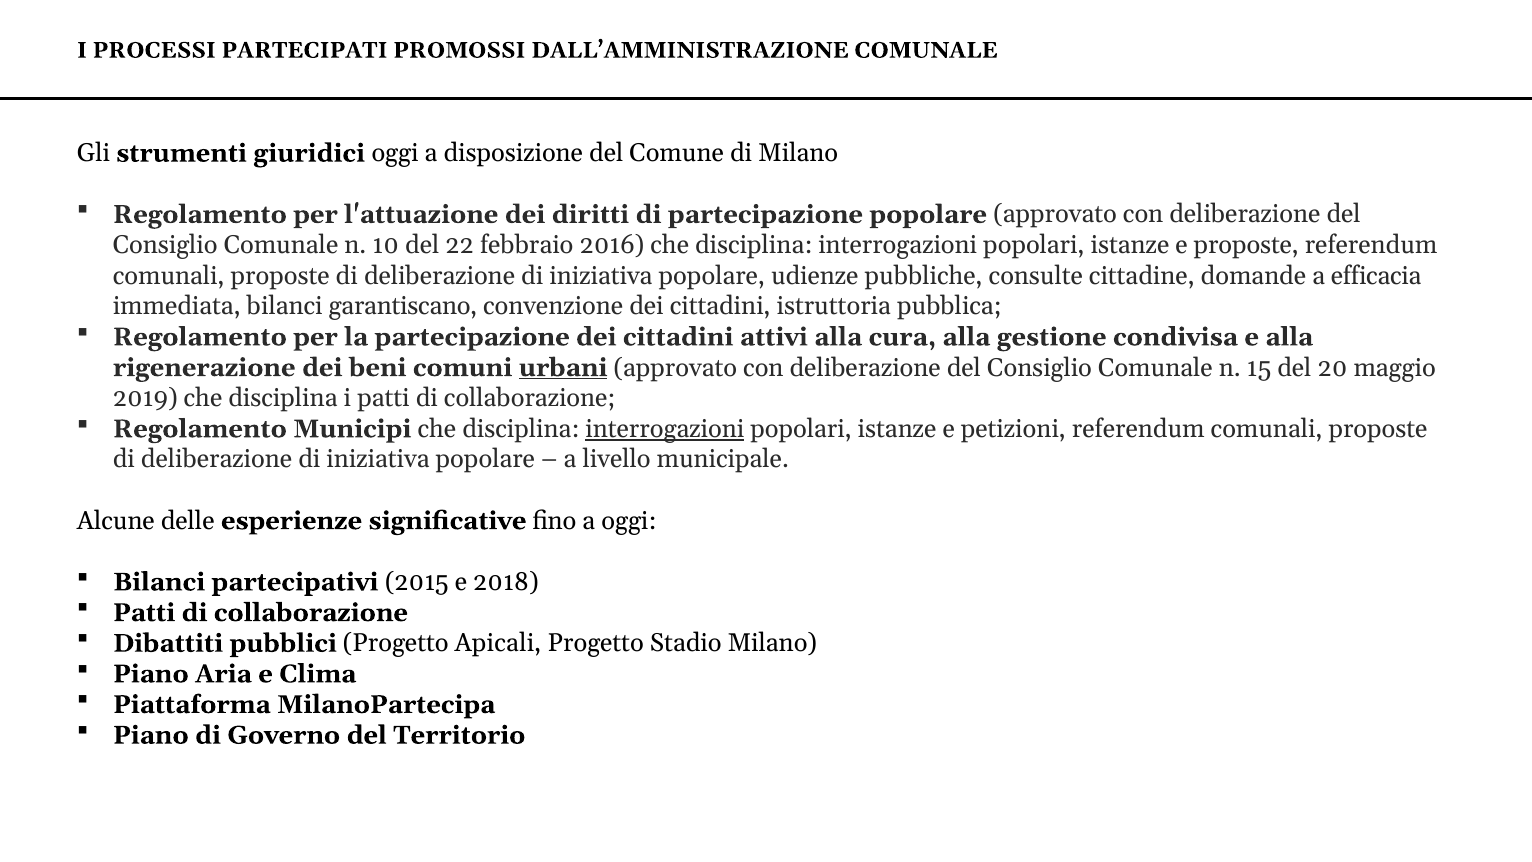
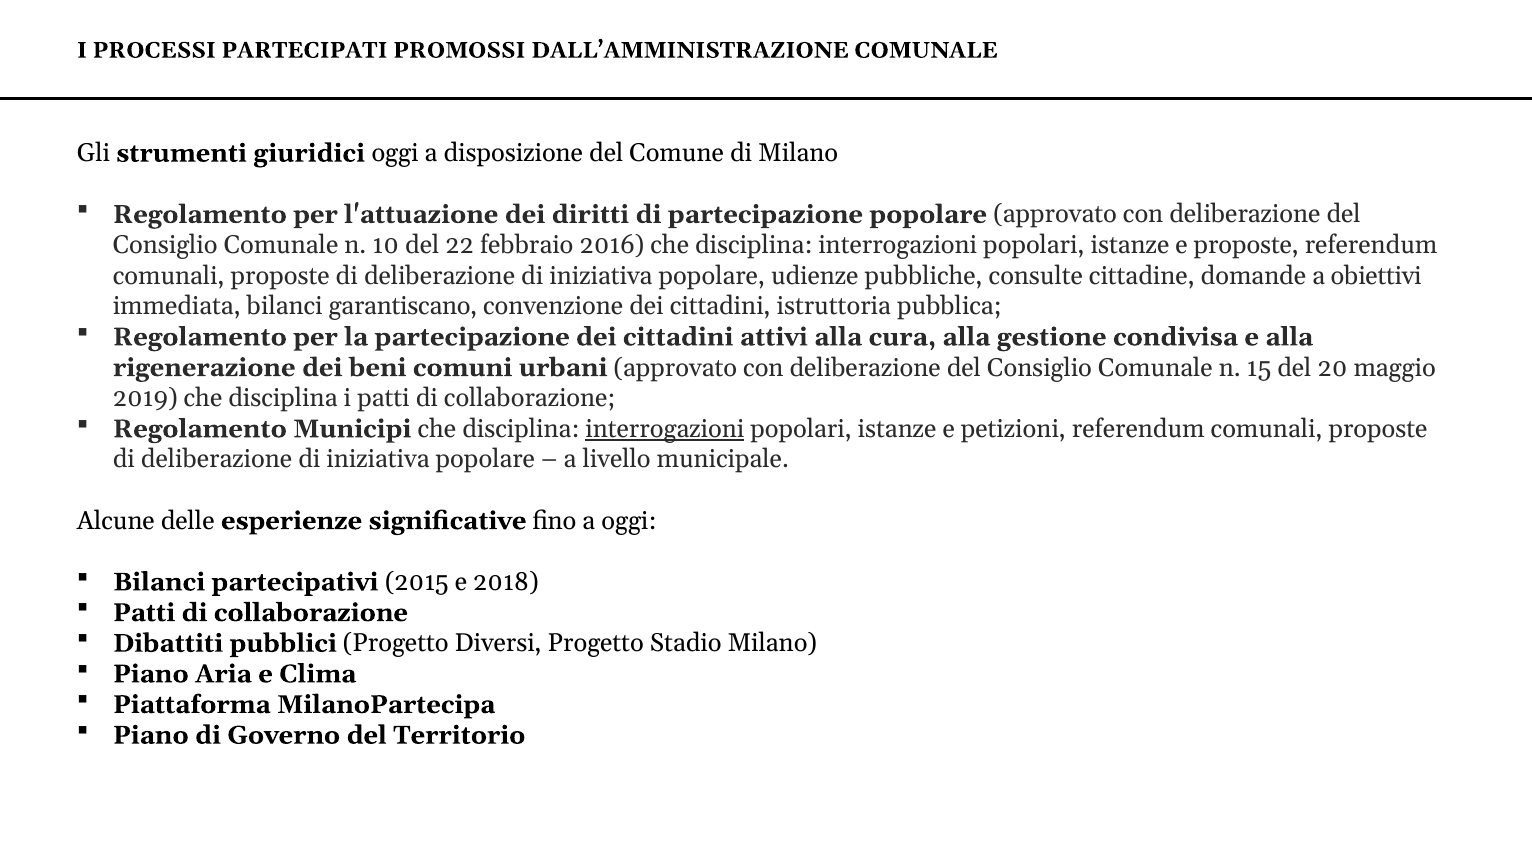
efficacia: efficacia -> obiettivi
urbani underline: present -> none
Apicali: Apicali -> Diversi
